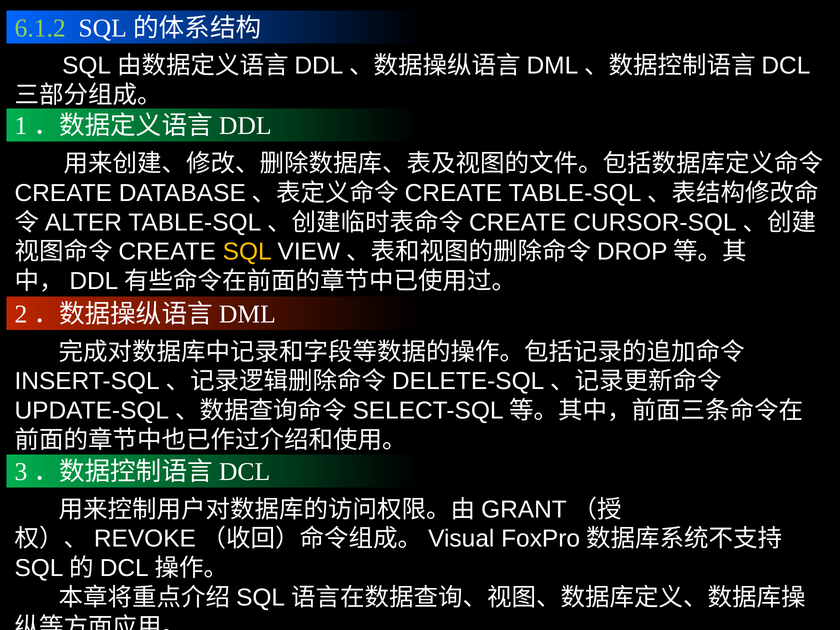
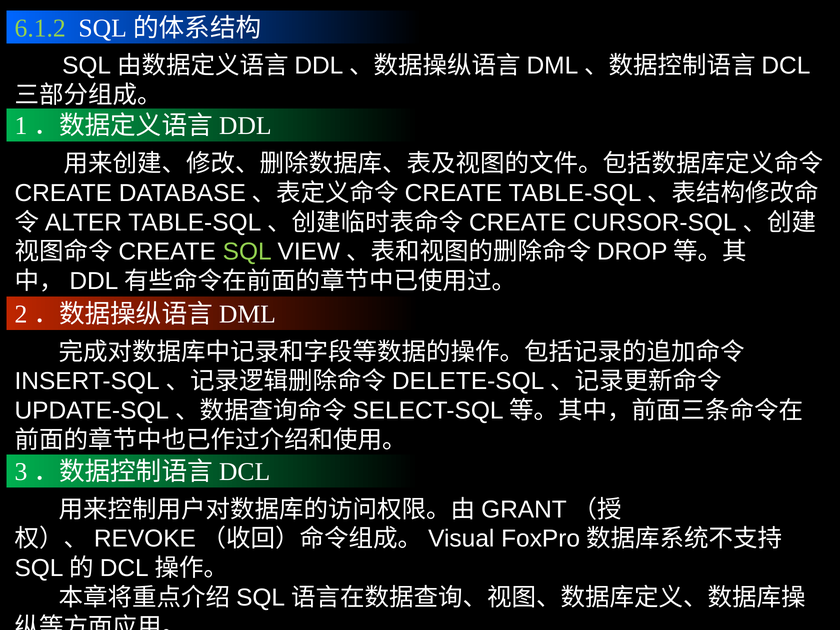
SQL colour: yellow -> light green
